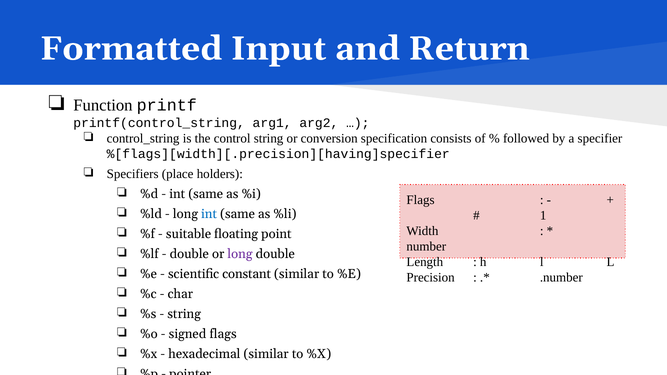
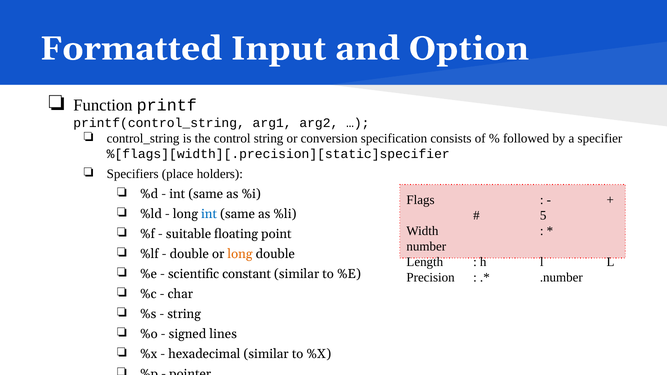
Return: Return -> Option
%[flags][width][.precision][having]specifier: %[flags][width][.precision][having]specifier -> %[flags][width][.precision][static]specifier
1: 1 -> 5
long at (240, 254) colour: purple -> orange
signed flags: flags -> lines
